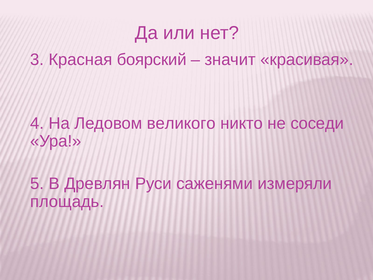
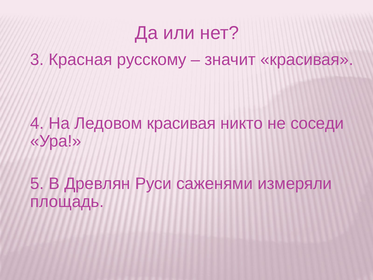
боярский: боярский -> русскому
Ледовом великого: великого -> красивая
